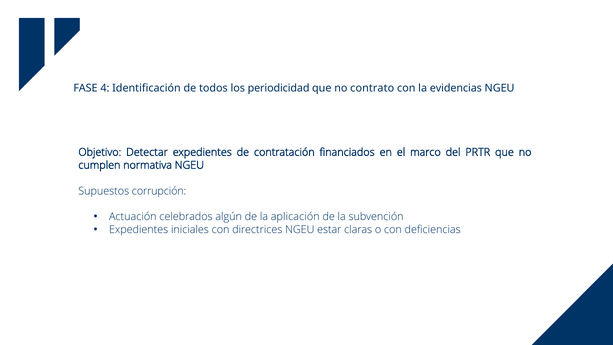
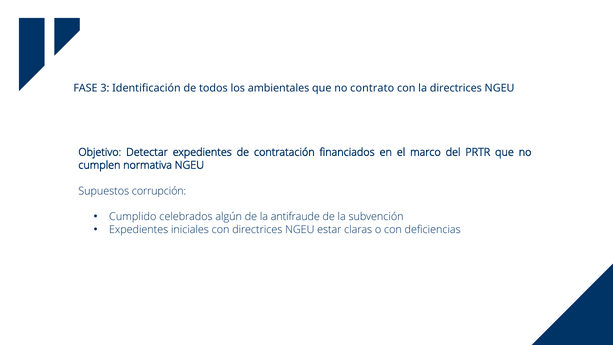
4: 4 -> 3
periodicidad: periodicidad -> ambientales
la evidencias: evidencias -> directrices
Actuación: Actuación -> Cumplido
aplicación: aplicación -> antifraude
